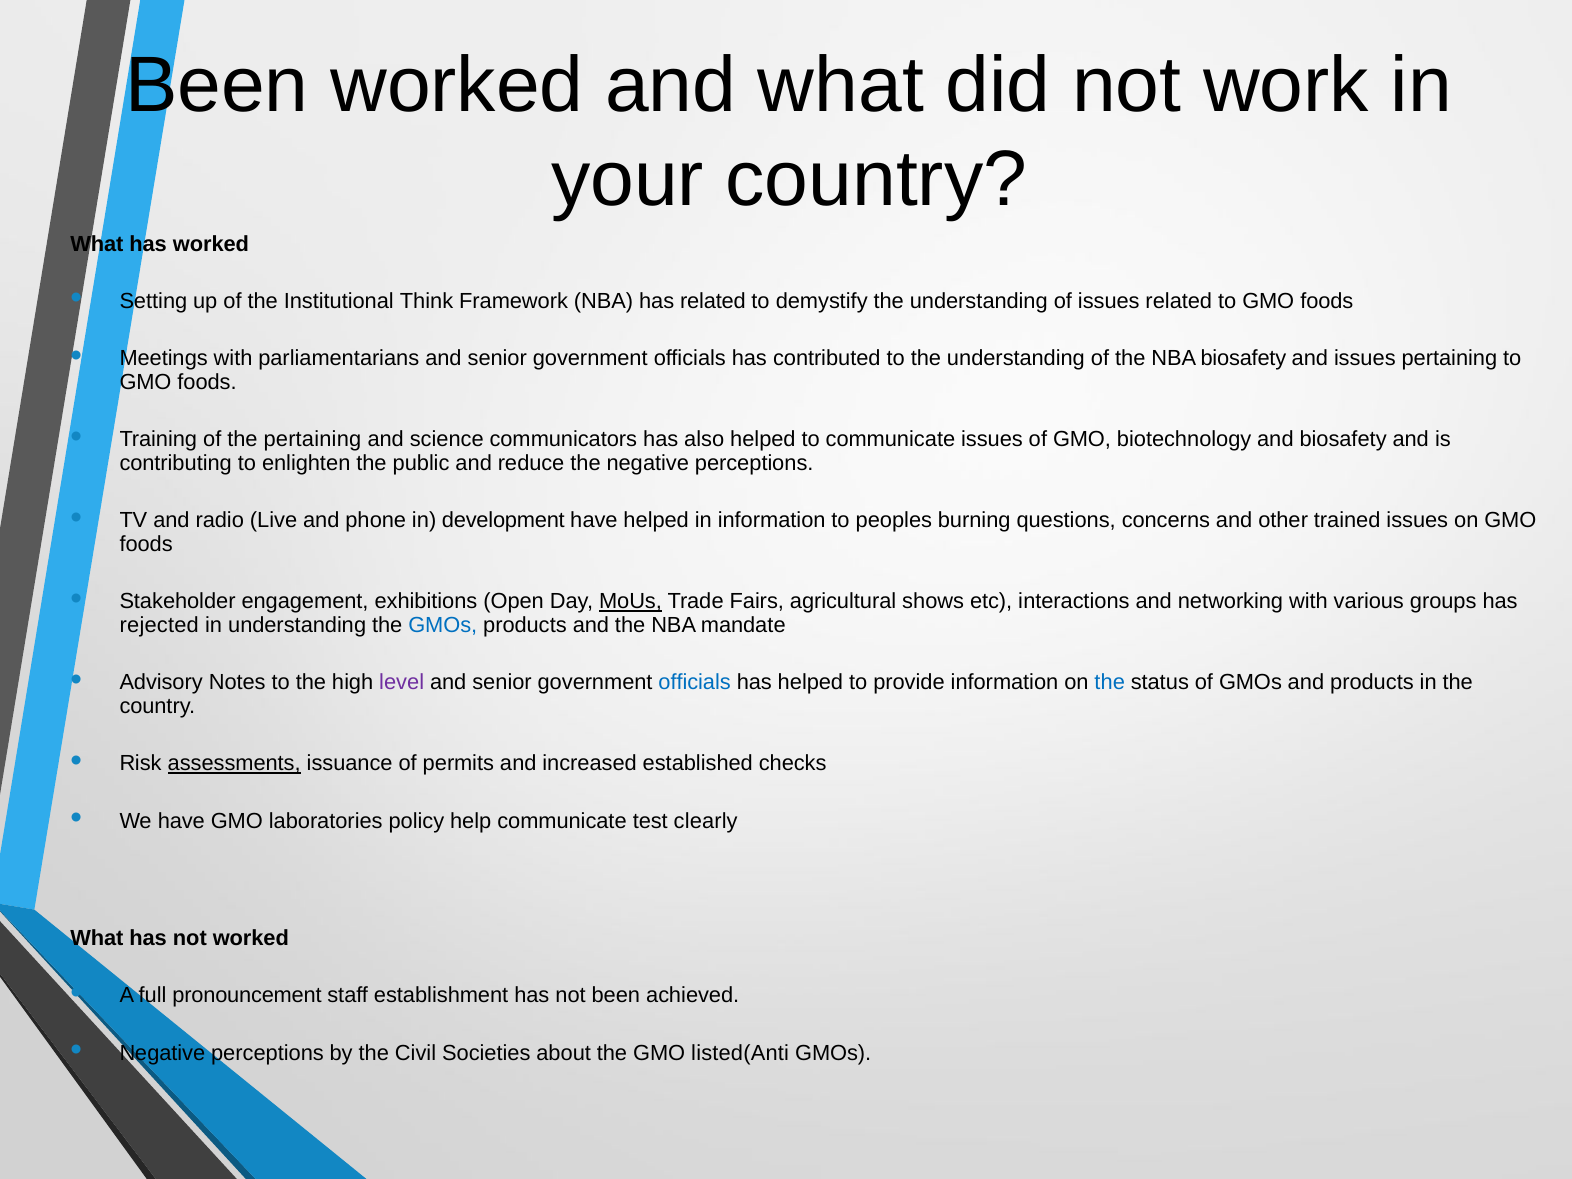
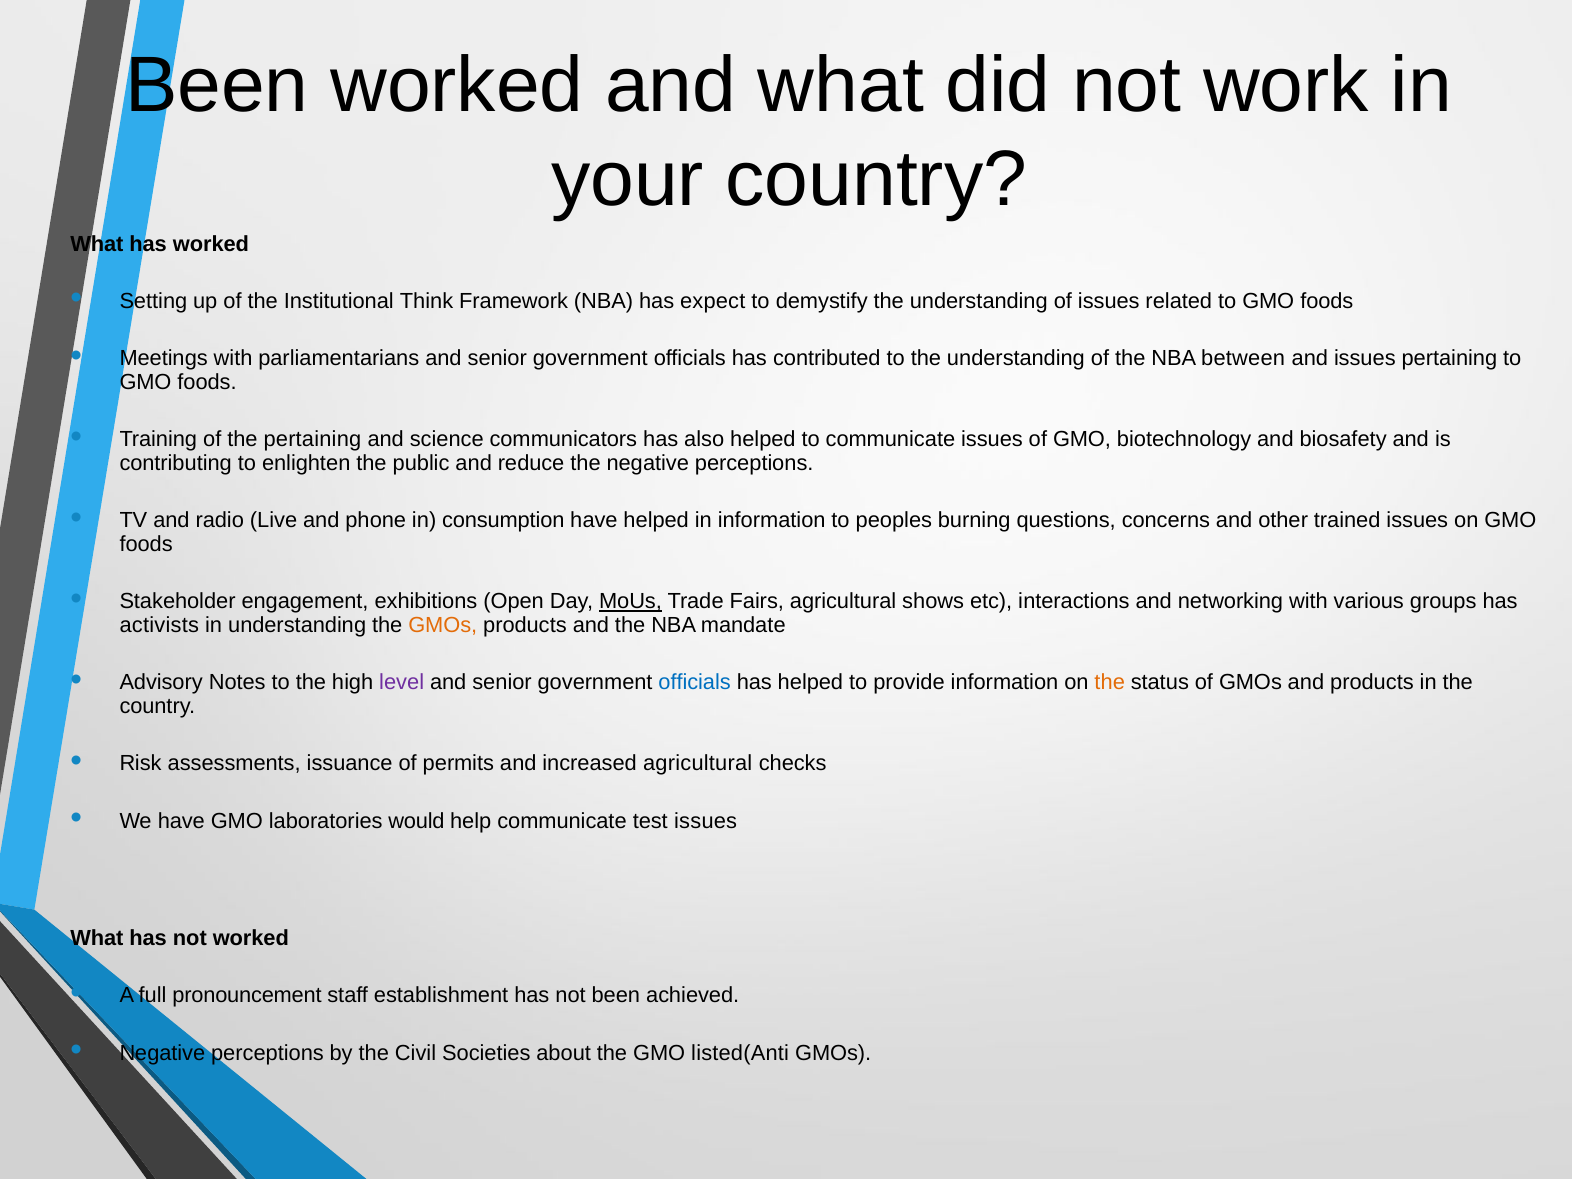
has related: related -> expect
NBA biosafety: biosafety -> between
development: development -> consumption
rejected: rejected -> activists
GMOs at (443, 625) colour: blue -> orange
the at (1110, 683) colour: blue -> orange
assessments underline: present -> none
increased established: established -> agricultural
policy: policy -> would
test clearly: clearly -> issues
